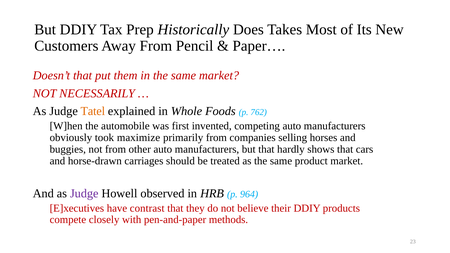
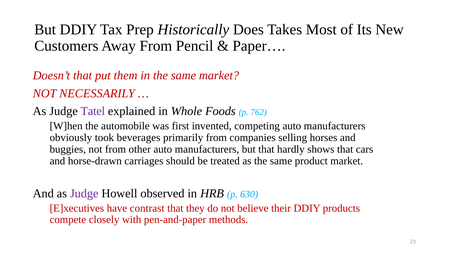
Tatel colour: orange -> purple
maximize: maximize -> beverages
964: 964 -> 630
